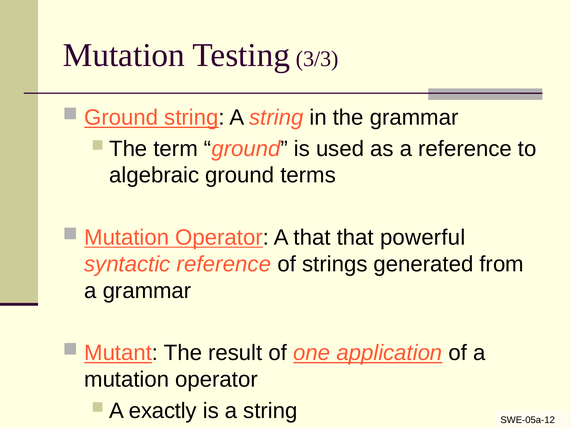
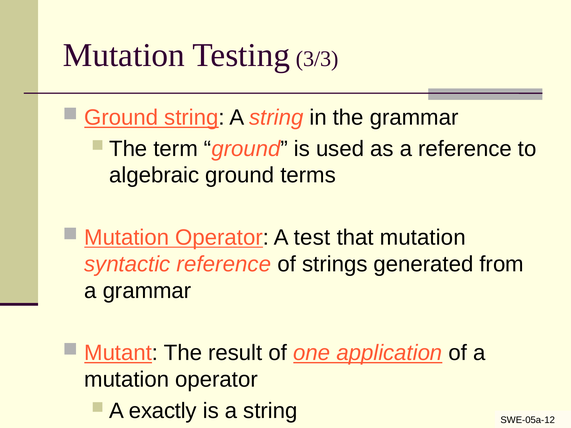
A that: that -> test
that powerful: powerful -> mutation
